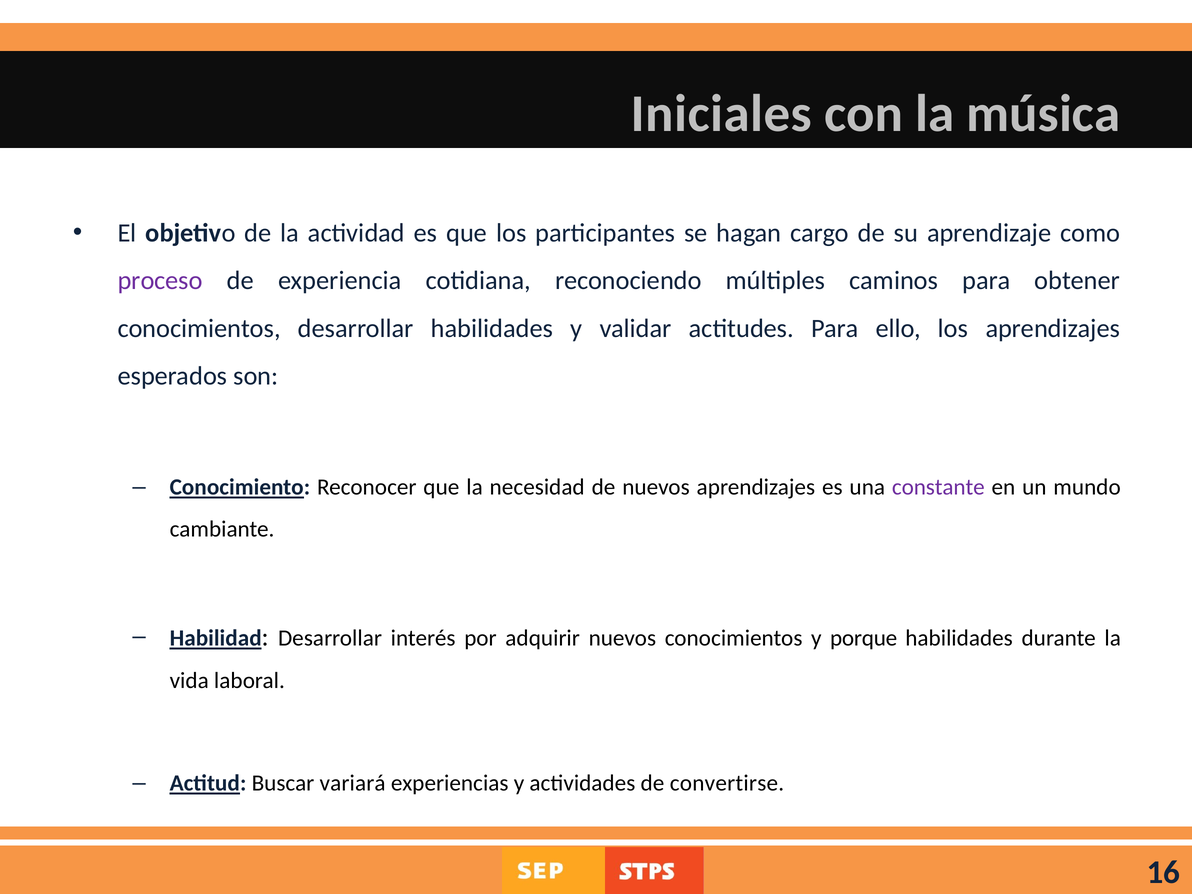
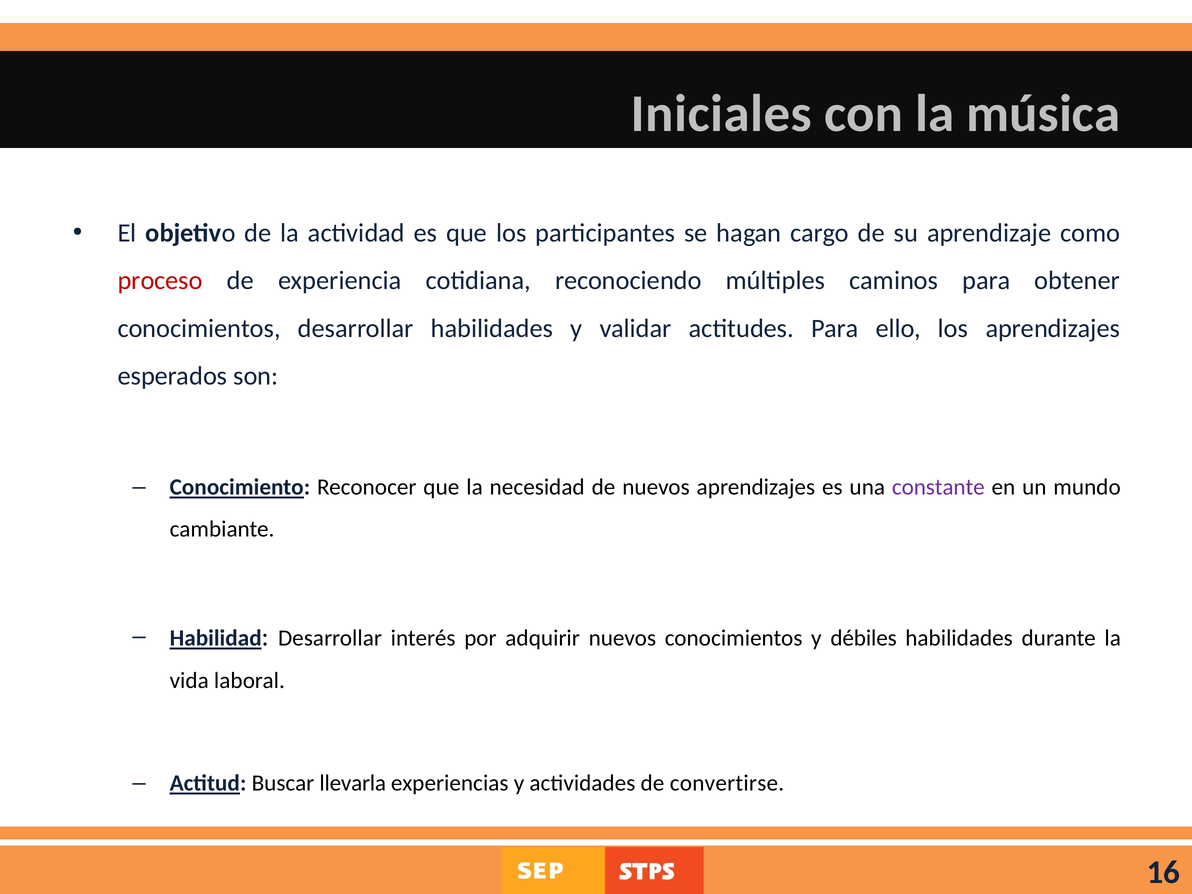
proceso colour: purple -> red
porque: porque -> débiles
variará: variará -> llevarla
